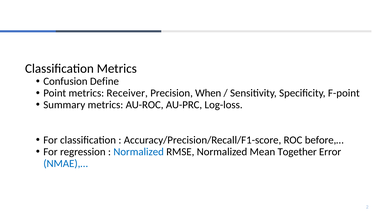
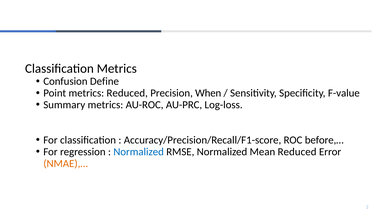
metrics Receiver: Receiver -> Reduced
F-point: F-point -> F-value
Mean Together: Together -> Reduced
NMAE),… colour: blue -> orange
